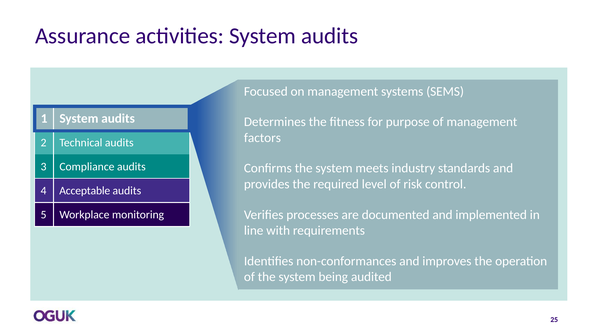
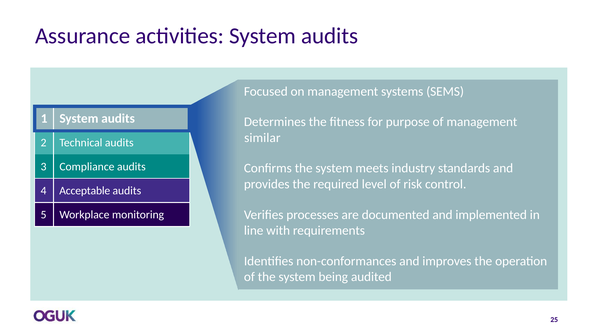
factors: factors -> similar
